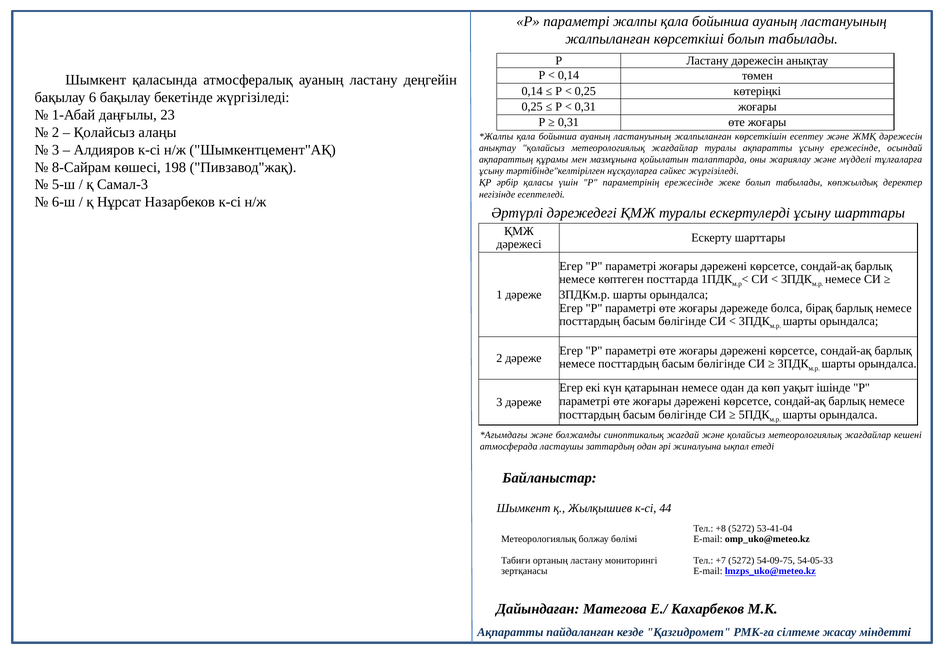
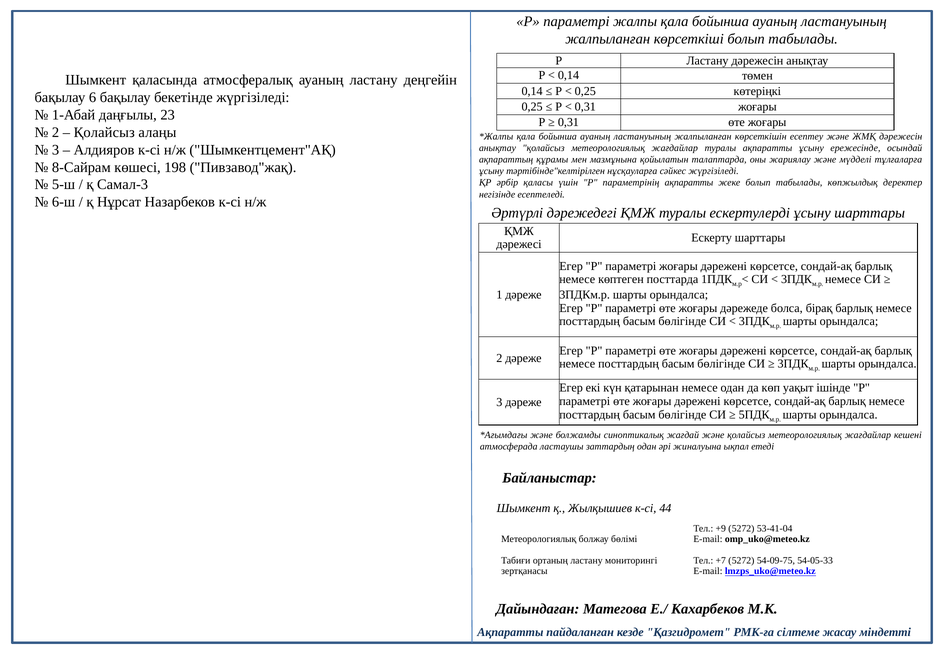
параметрінің ережесінде: ережесінде -> ақпаратты
+8: +8 -> +9
